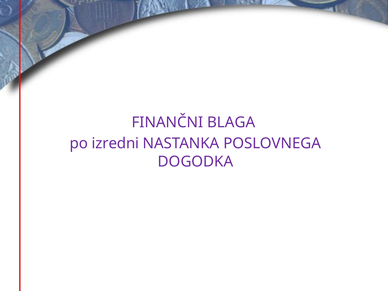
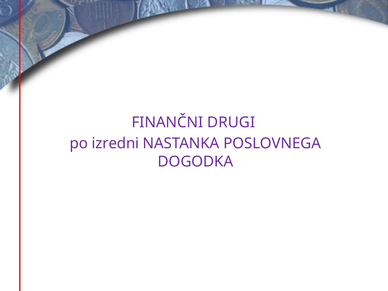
BLAGA: BLAGA -> DRUGI
